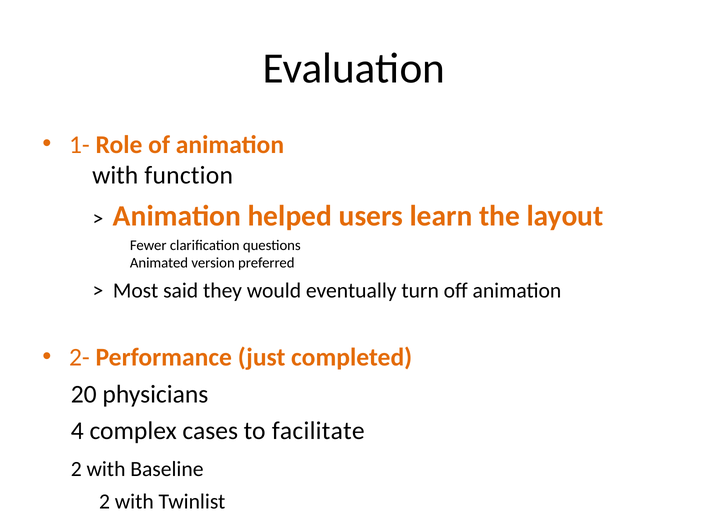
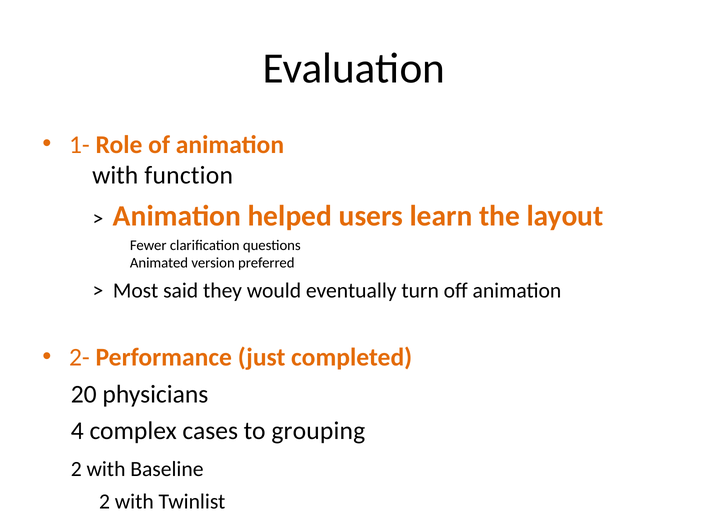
facilitate: facilitate -> grouping
